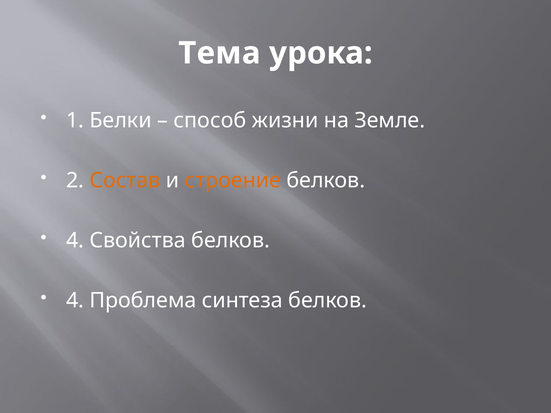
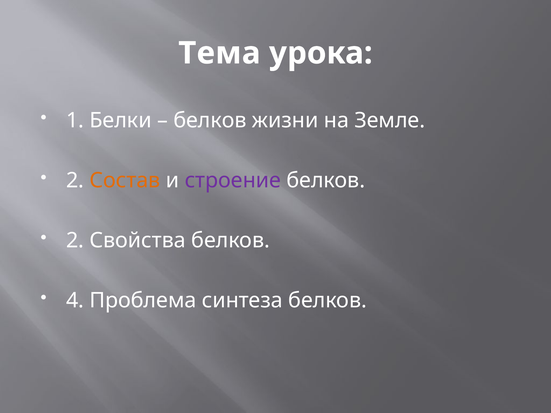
способ at (210, 120): способ -> белков
строение colour: orange -> purple
4 at (75, 240): 4 -> 2
